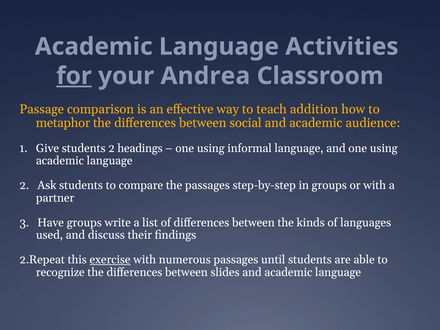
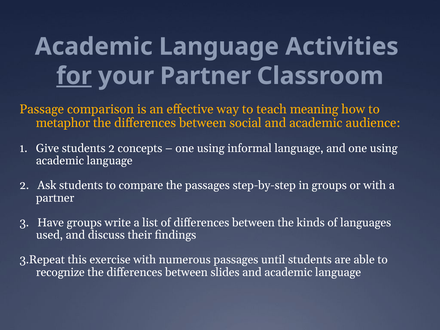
your Andrea: Andrea -> Partner
addition: addition -> meaning
headings: headings -> concepts
2.Repeat: 2.Repeat -> 3.Repeat
exercise underline: present -> none
